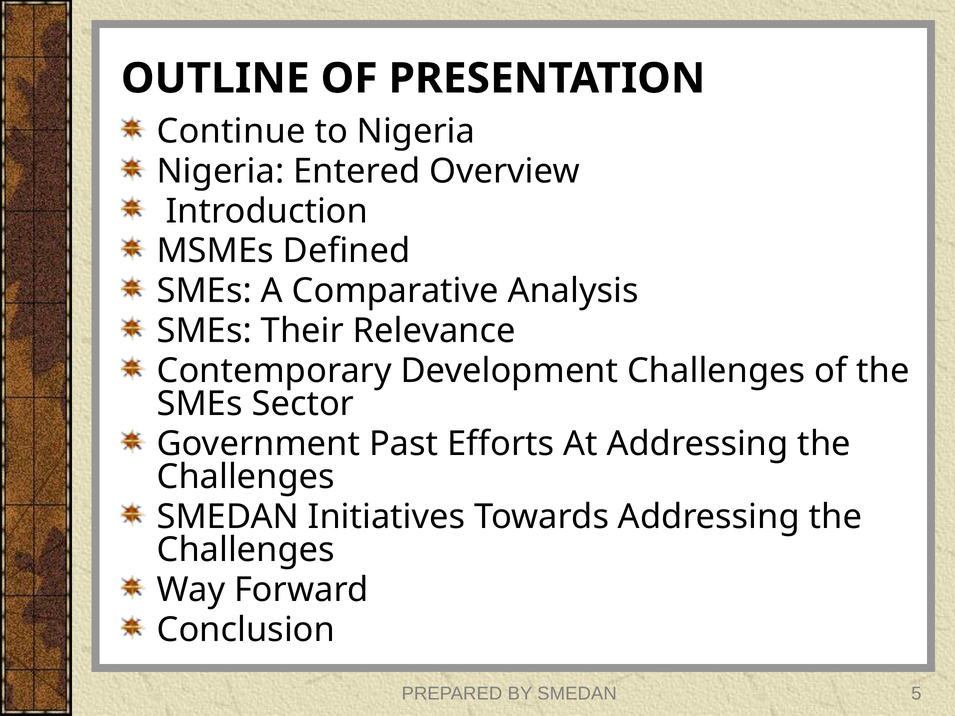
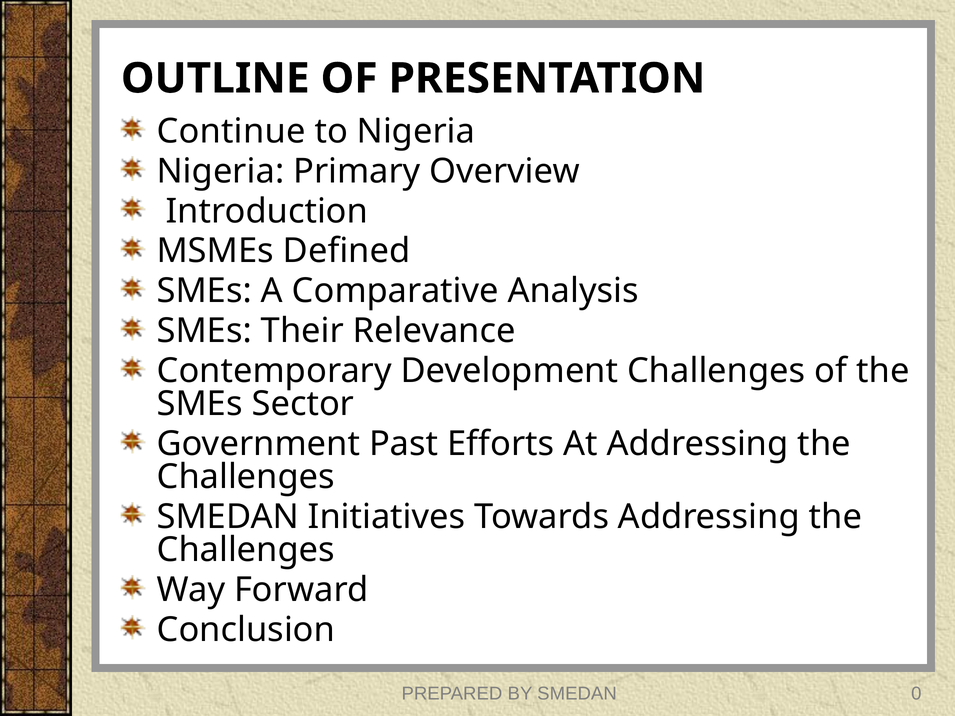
Entered: Entered -> Primary
5: 5 -> 0
